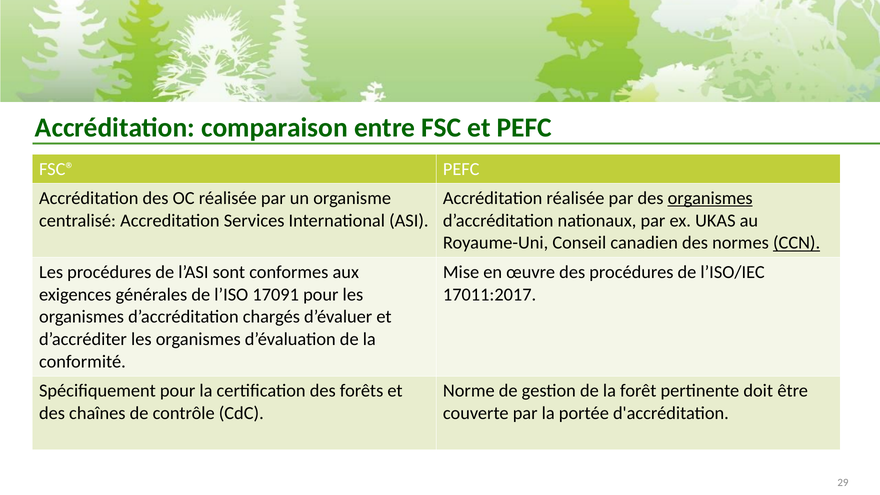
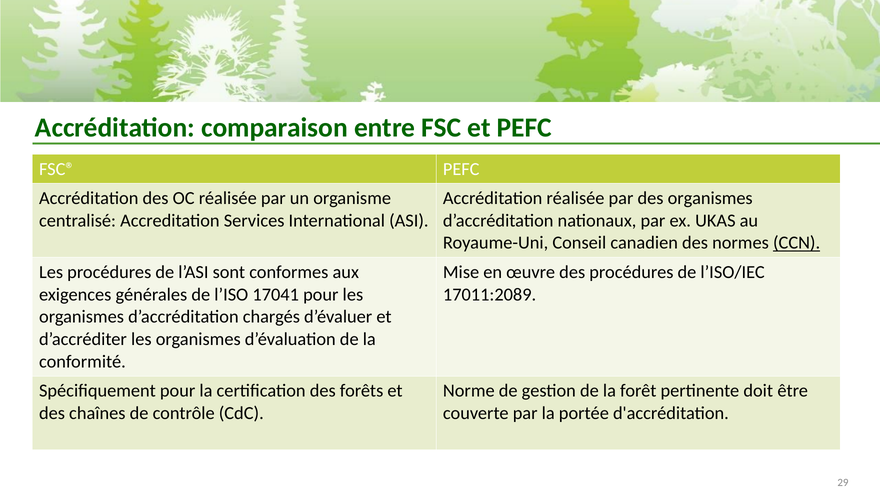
organismes at (710, 198) underline: present -> none
17091: 17091 -> 17041
17011:2017: 17011:2017 -> 17011:2089
